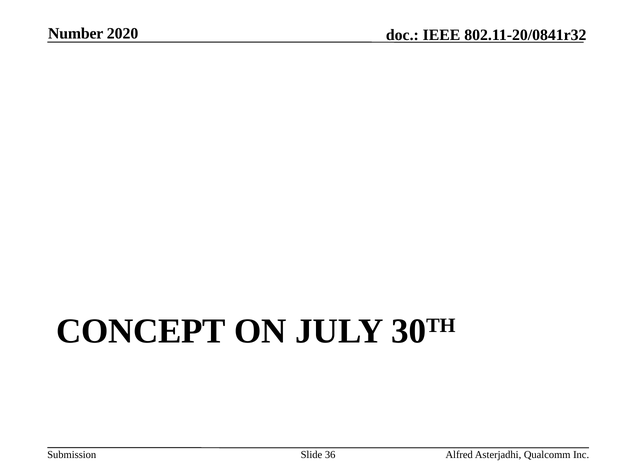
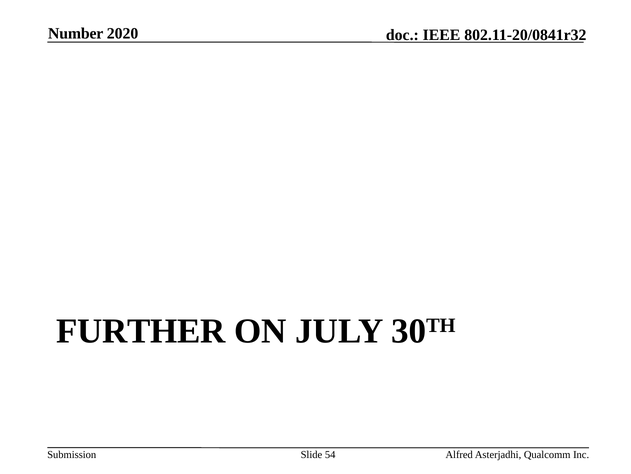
CONCEPT: CONCEPT -> FURTHER
36: 36 -> 54
